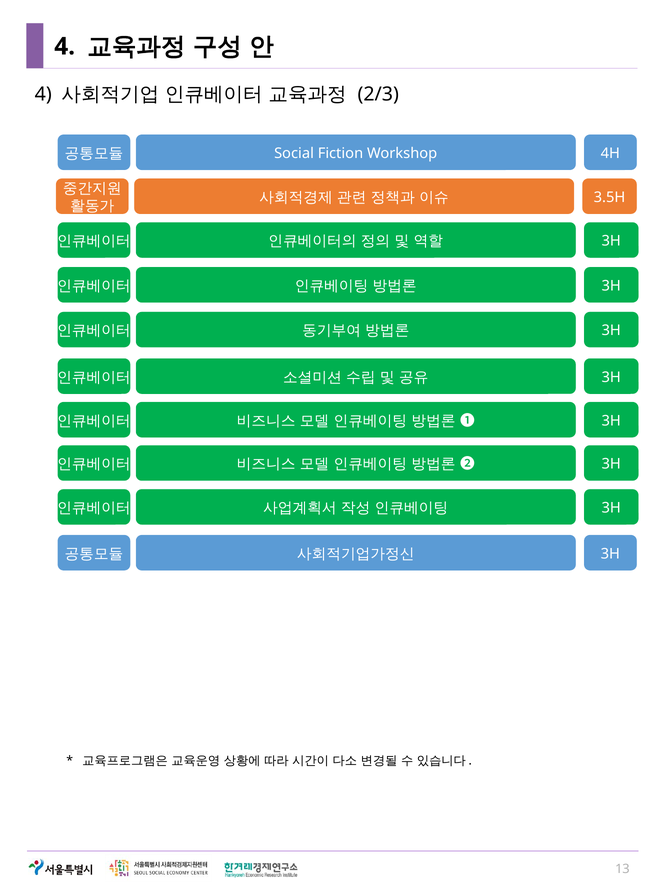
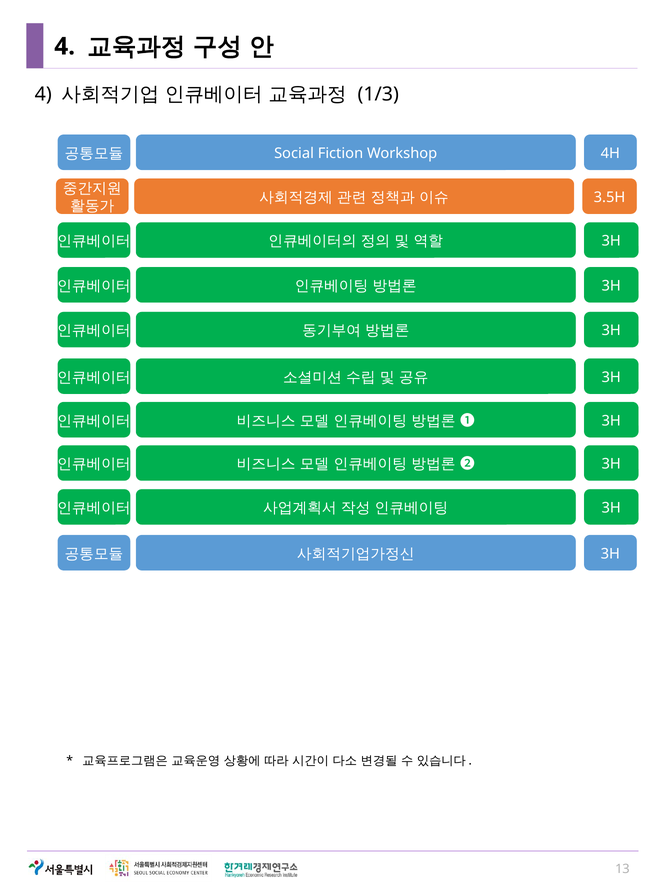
2/3: 2/3 -> 1/3
